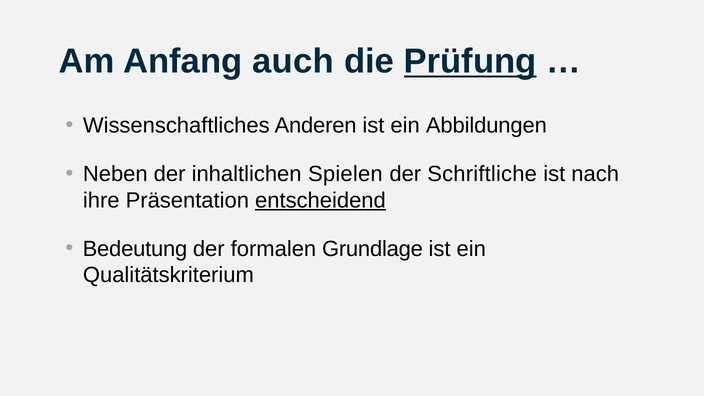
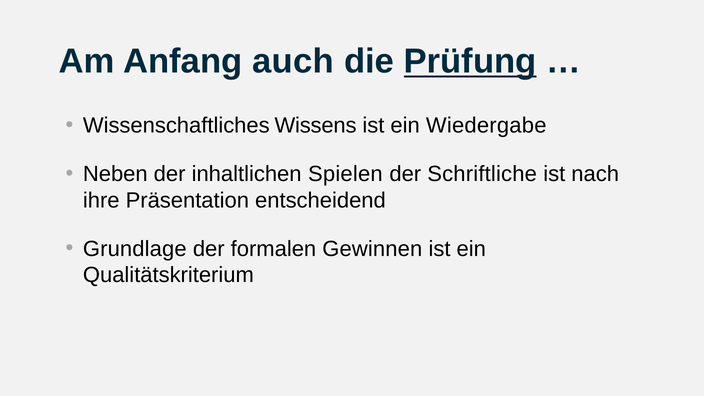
Anderen: Anderen -> Wissens
Abbildungen: Abbildungen -> Wiedergabe
entscheidend underline: present -> none
Bedeutung: Bedeutung -> Grundlage
Grundlage: Grundlage -> Gewinnen
